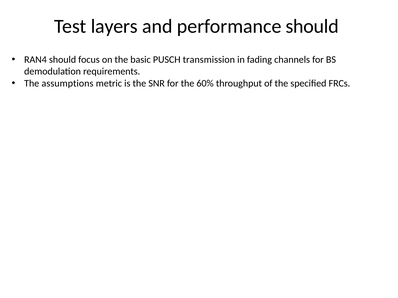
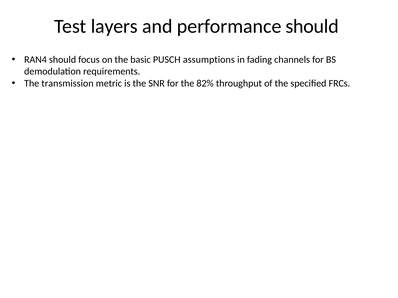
transmission: transmission -> assumptions
assumptions: assumptions -> transmission
60%: 60% -> 82%
